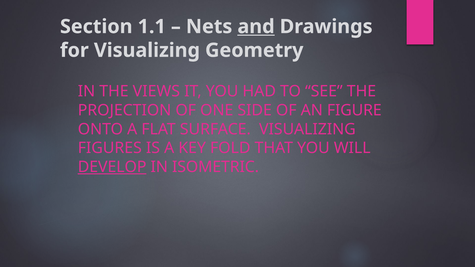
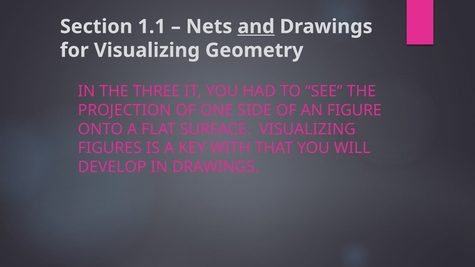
VIEWS: VIEWS -> THREE
FOLD: FOLD -> WITH
DEVELOP underline: present -> none
IN ISOMETRIC: ISOMETRIC -> DRAWINGS
